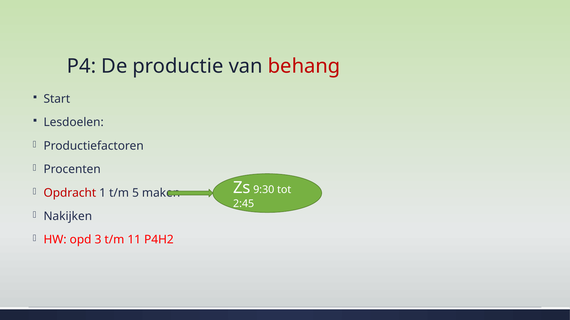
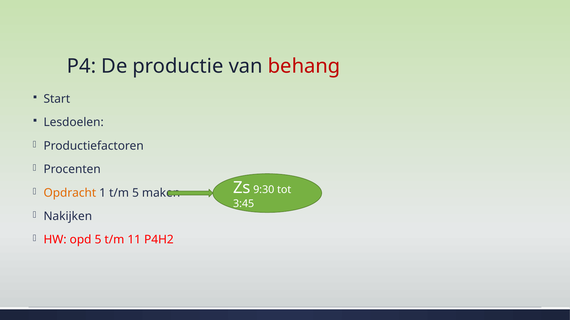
Opdracht colour: red -> orange
2:45: 2:45 -> 3:45
opd 3: 3 -> 5
